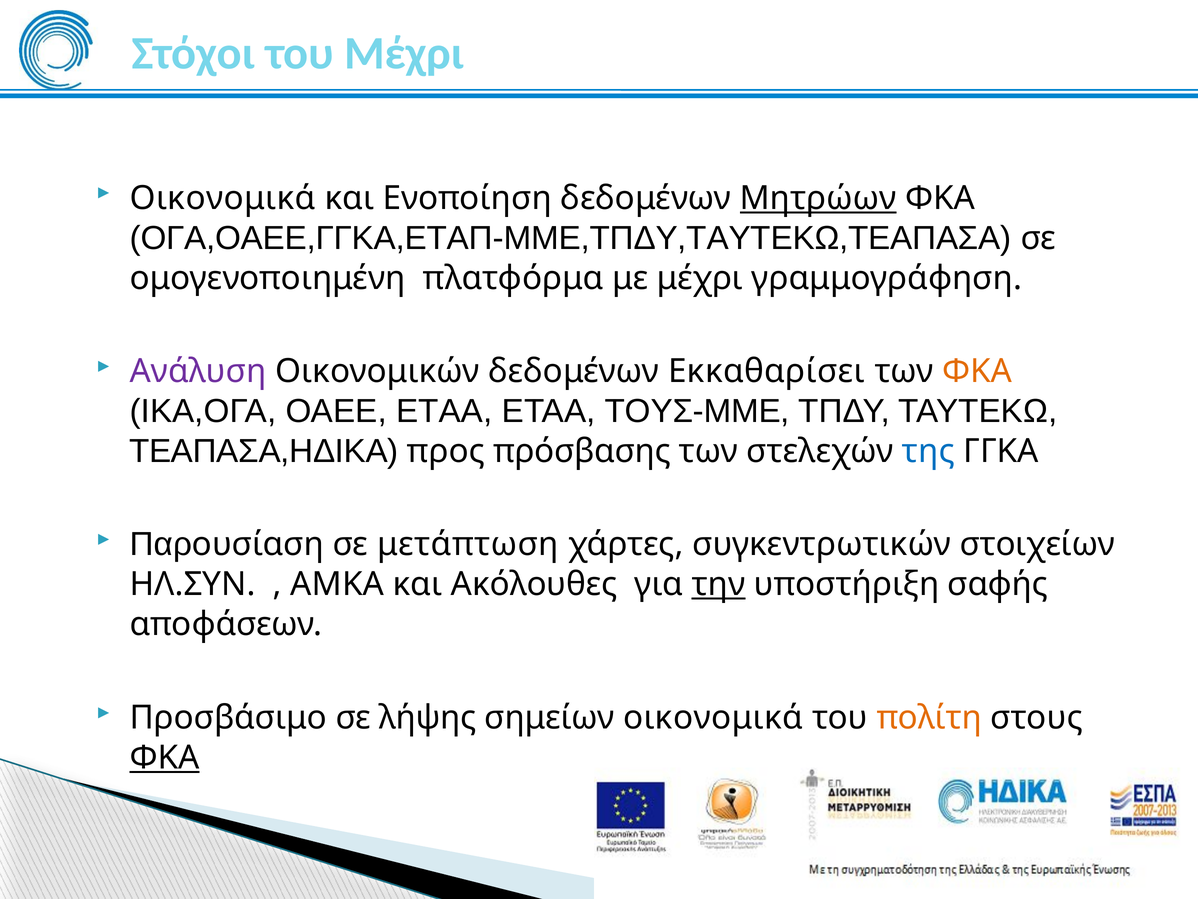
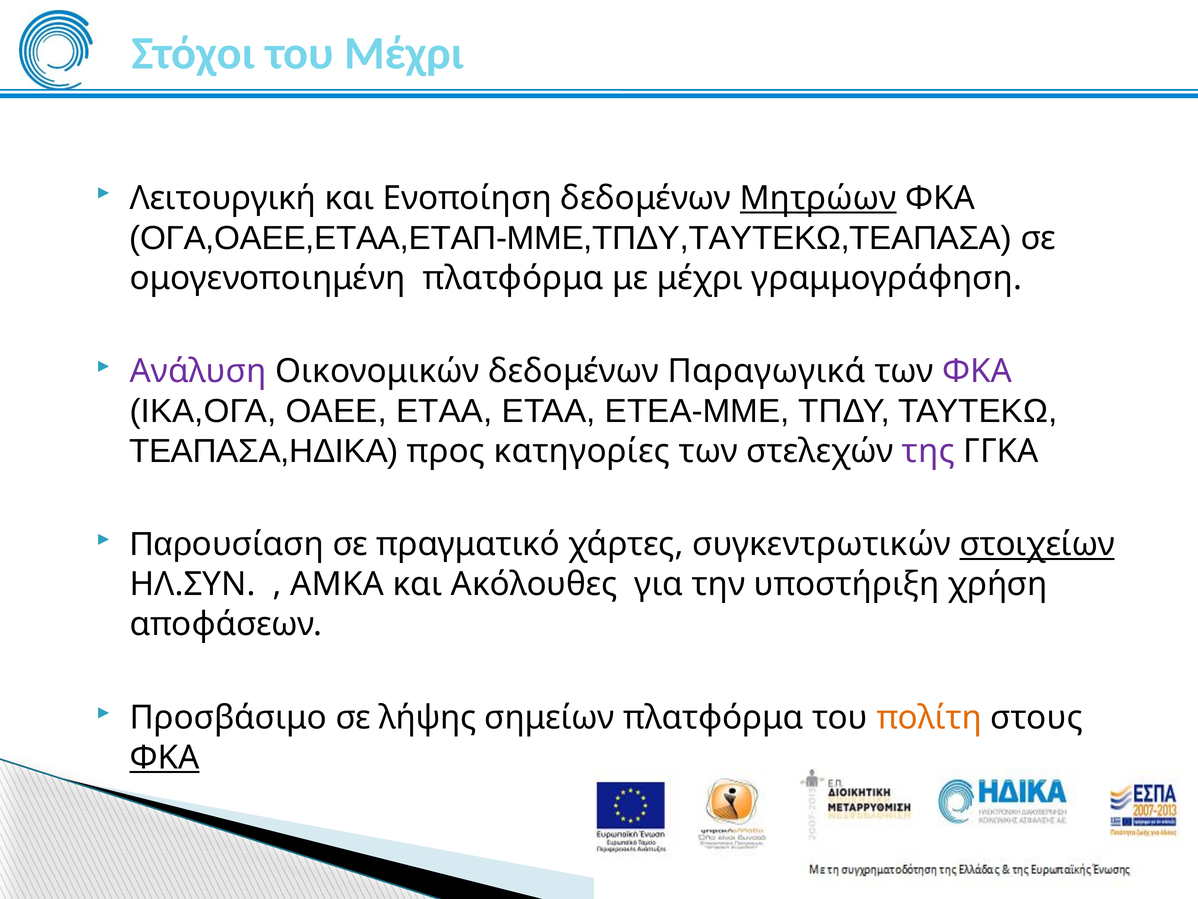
Οικονομικά at (223, 198): Οικονομικά -> Λειτουργική
ΟΓΑ,ΟΑΕΕ,ΓΓΚΑ,ΕΤΑΠ-ΜΜΕ,ΤΠΔΥ,ΤΑΥΤΕΚΩ,ΤΕΑΠΑΣΑ: ΟΓΑ,ΟΑΕΕ,ΓΓΚΑ,ΕΤΑΠ-ΜΜΕ,ΤΠΔΥ,ΤΑΥΤΕΚΩ,ΤΕΑΠΑΣΑ -> ΟΓΑ,ΟΑΕΕ,ΕΤΑΑ,ΕΤΑΠ-ΜΜΕ,ΤΠΔΥ,ΤΑΥΤΕΚΩ,ΤΕΑΠΑΣΑ
Εκκαθαρίσει: Εκκαθαρίσει -> Παραγωγικά
ΦΚΑ at (977, 371) colour: orange -> purple
ΤΟΥΣ-ΜΜΕ: ΤΟΥΣ-ΜΜΕ -> ΕΤΕΑ-ΜΜΕ
πρόσβασης: πρόσβασης -> κατηγορίες
της colour: blue -> purple
μετάπτωση: μετάπτωση -> πραγματικό
στοιχείων underline: none -> present
την underline: present -> none
σαφής: σαφής -> χρήση
σημείων οικονομικά: οικονομικά -> πλατφόρμα
